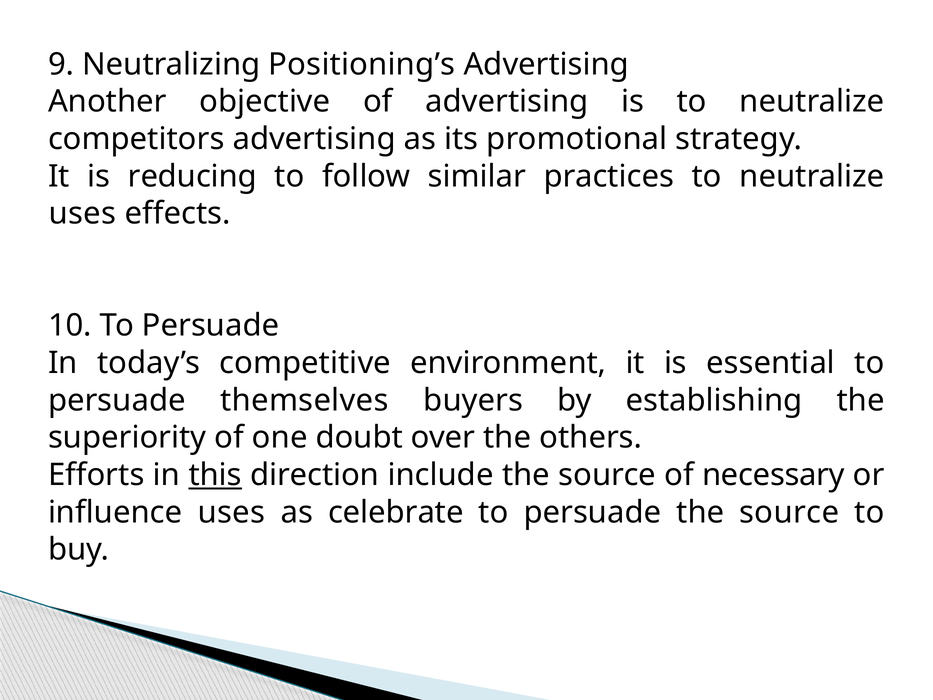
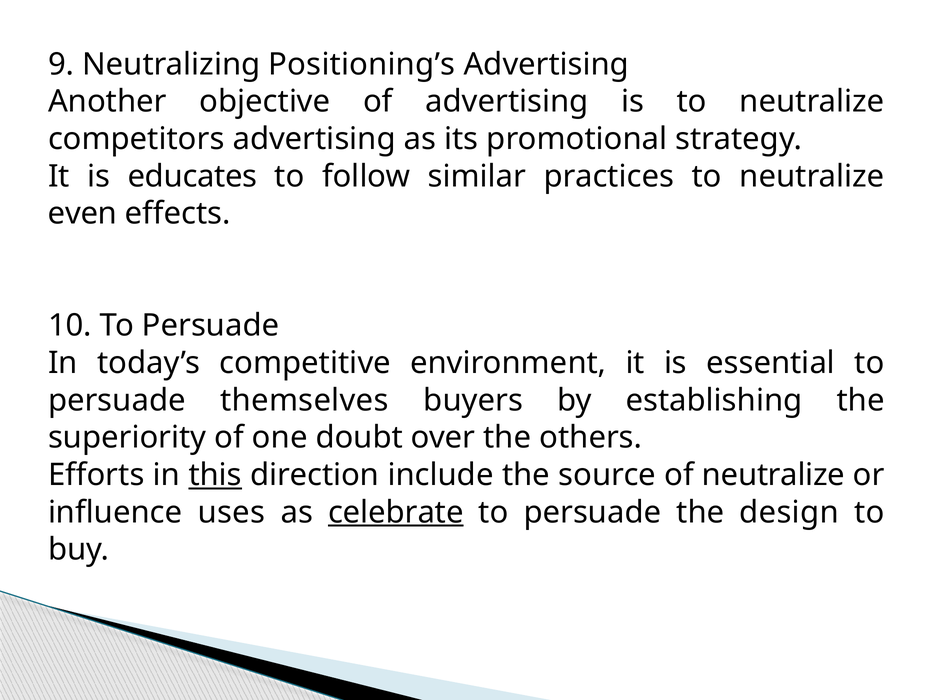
reducing: reducing -> educates
uses at (82, 214): uses -> even
of necessary: necessary -> neutralize
celebrate underline: none -> present
persuade the source: source -> design
